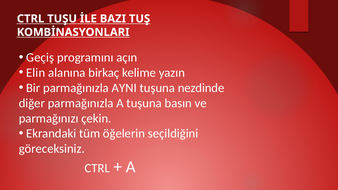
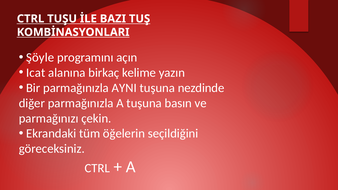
Geçiş: Geçiş -> Şöyle
Elin: Elin -> Icat
